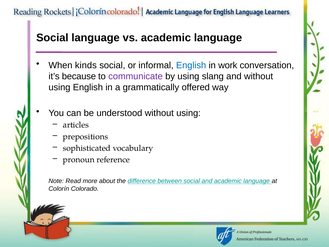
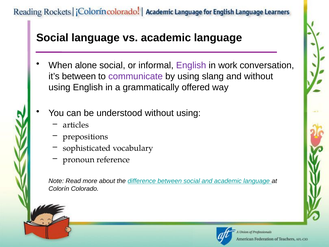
kinds: kinds -> alone
English at (191, 65) colour: blue -> purple
it’s because: because -> between
